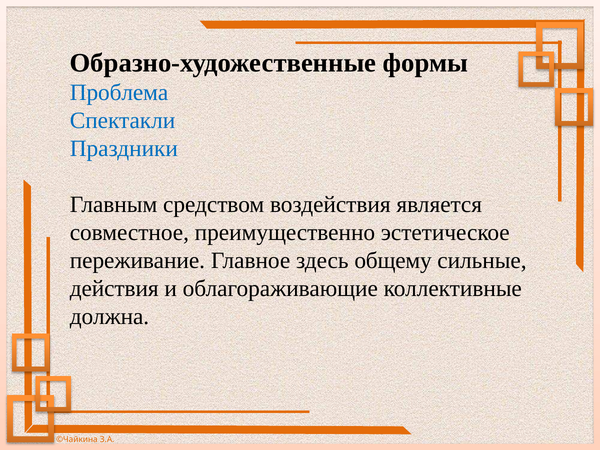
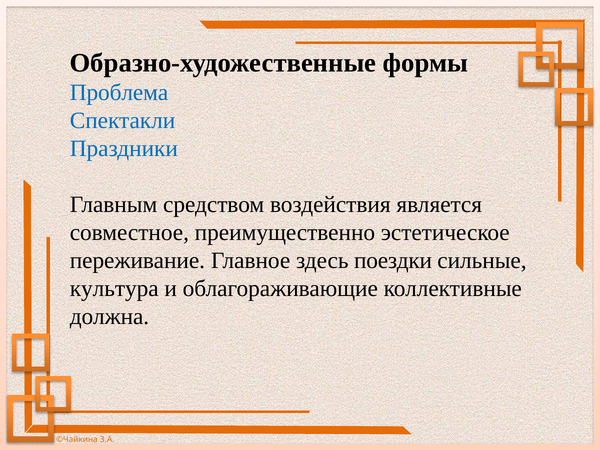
общему: общему -> поездки
действия: действия -> культура
